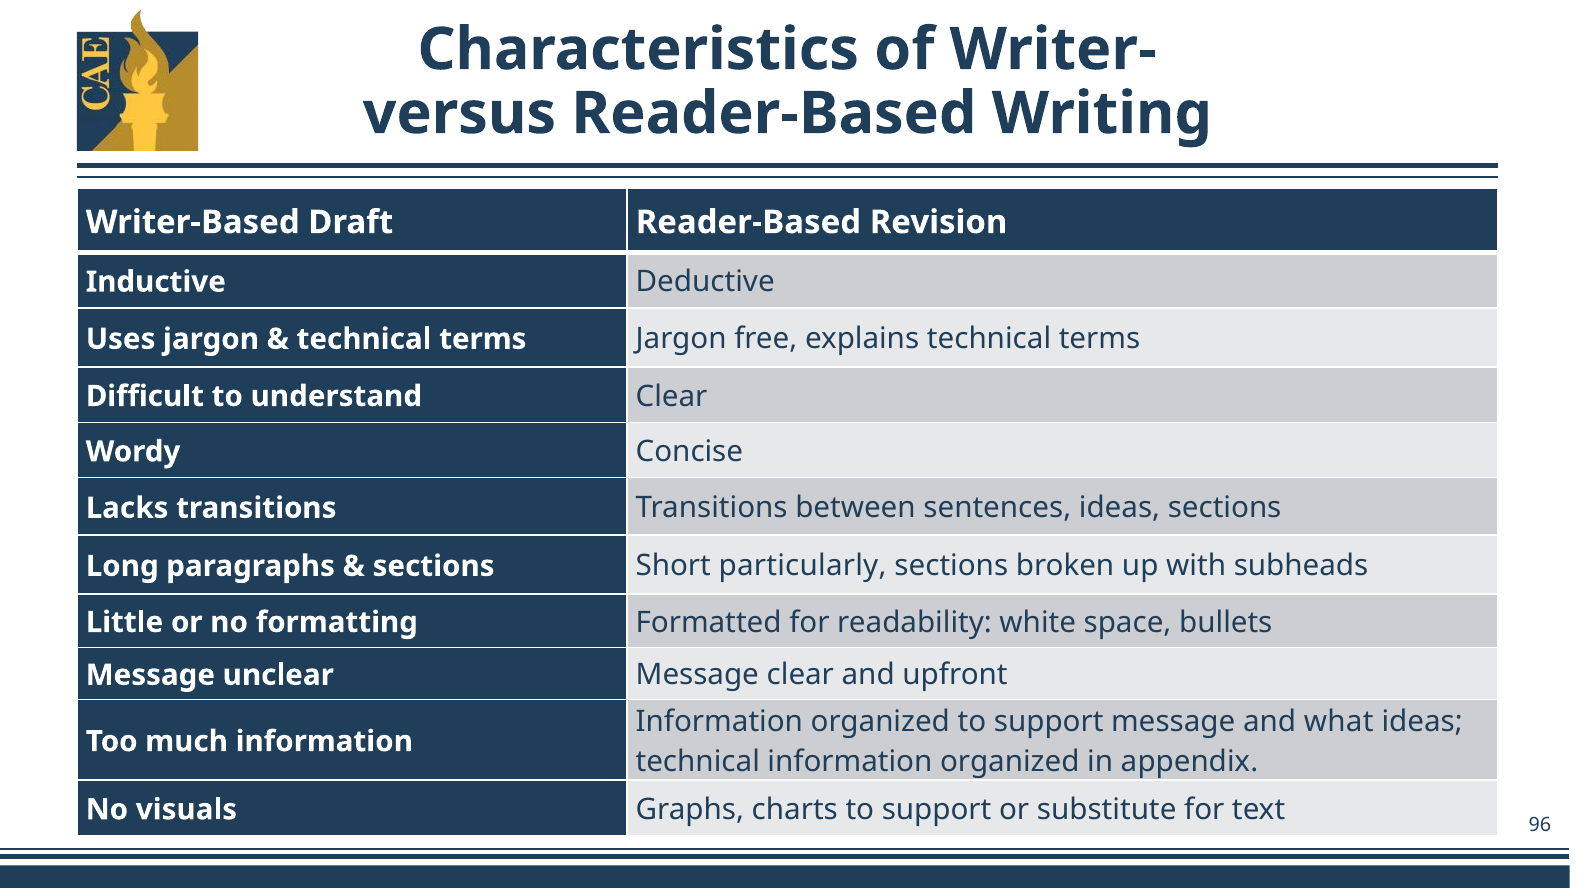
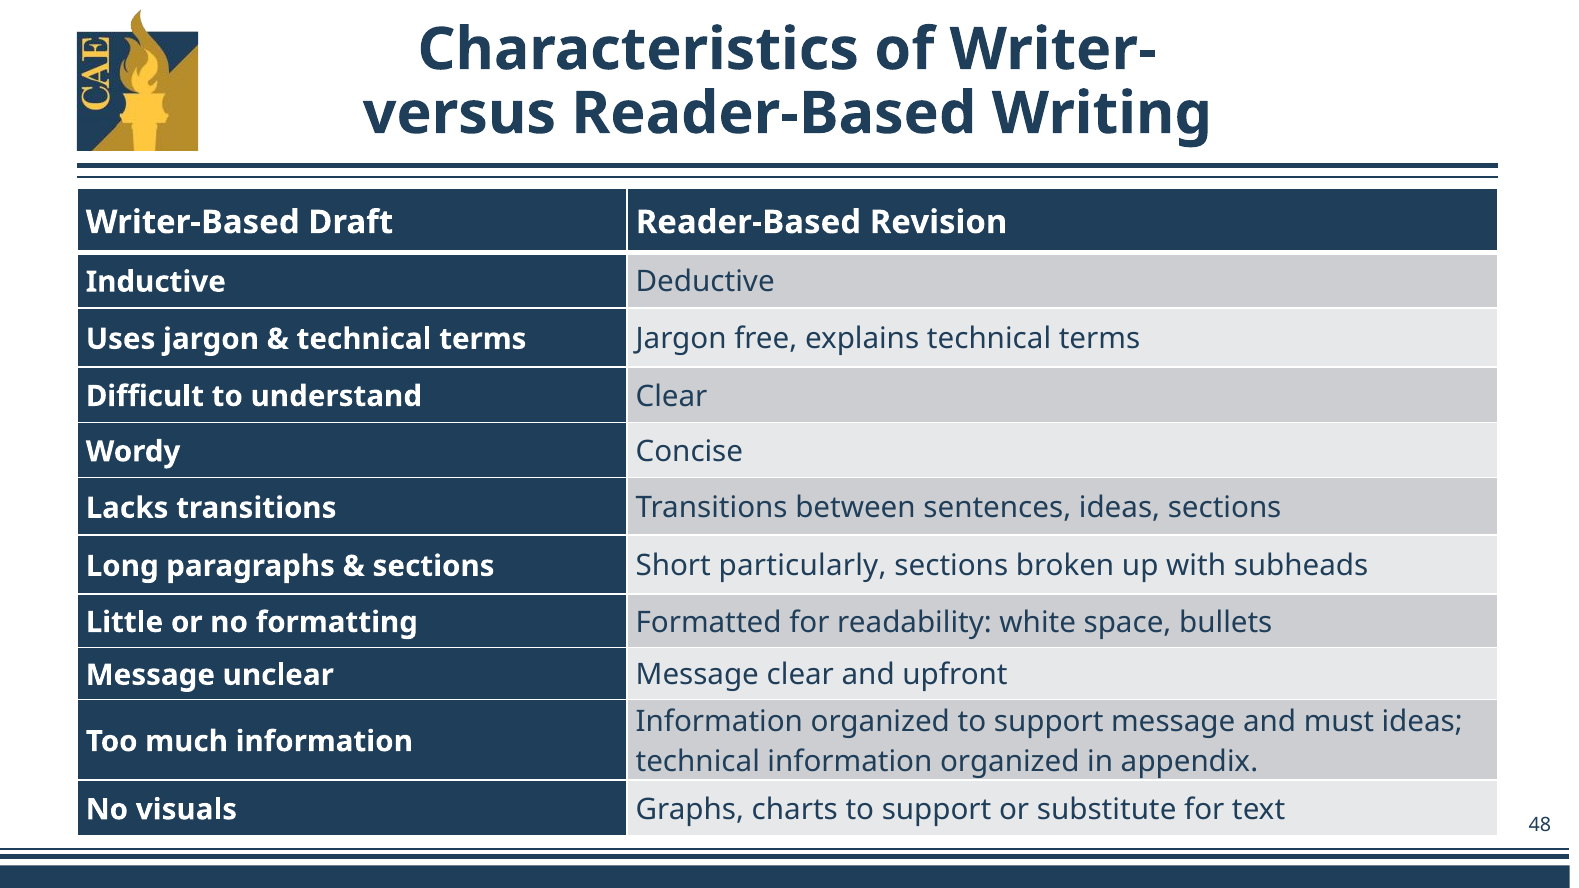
what: what -> must
96: 96 -> 48
